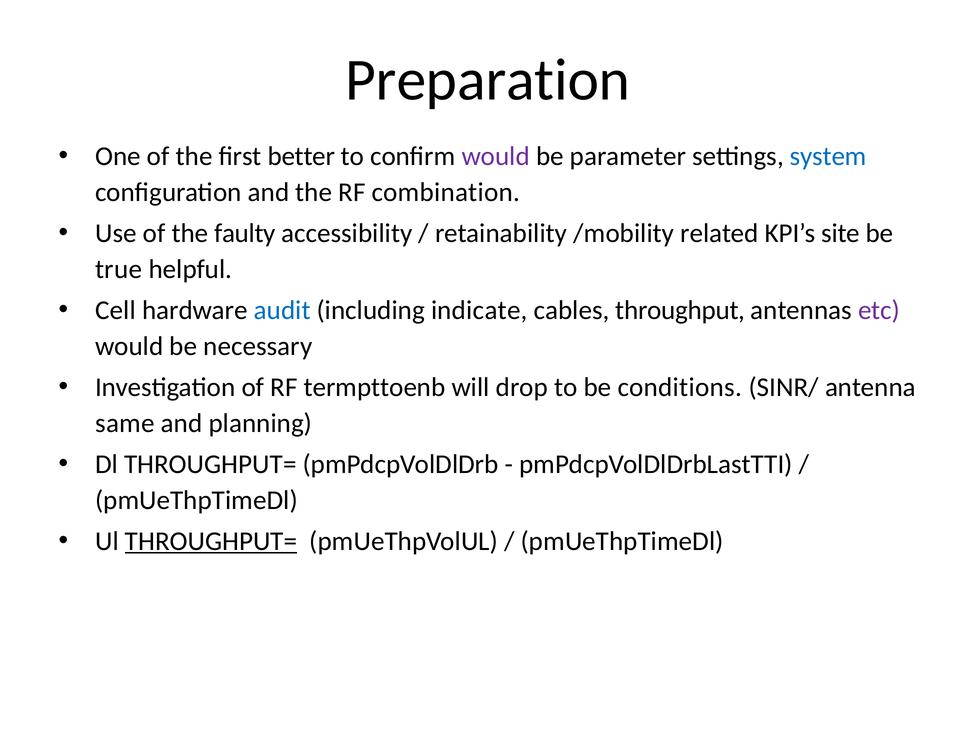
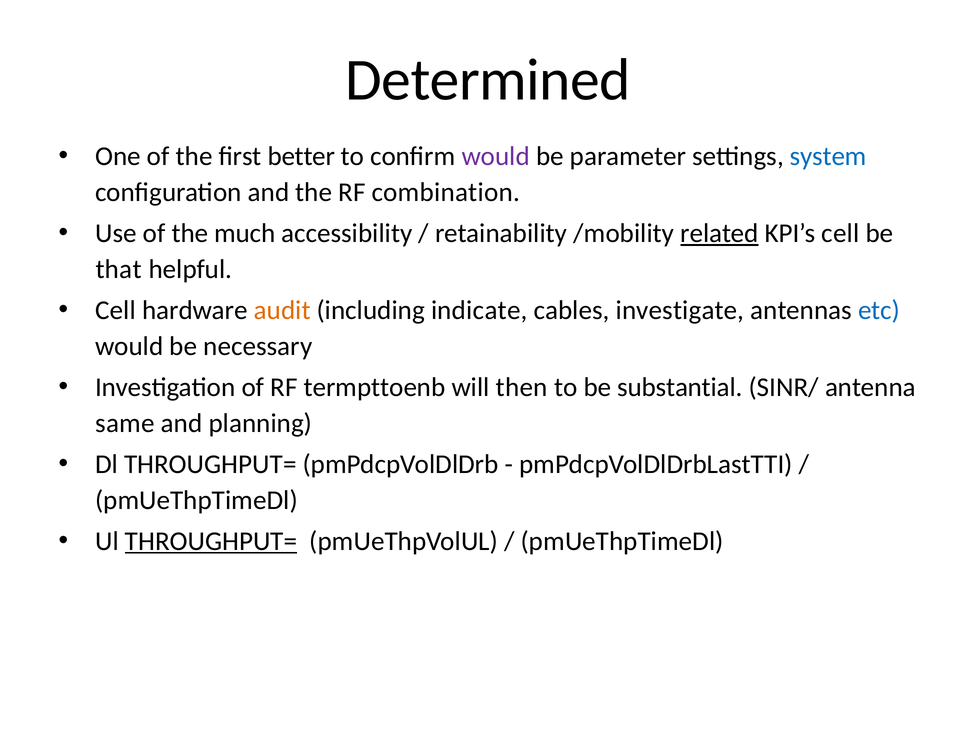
Preparation: Preparation -> Determined
faulty: faulty -> much
related underline: none -> present
KPI’s site: site -> cell
true: true -> that
audit colour: blue -> orange
throughput: throughput -> investigate
etc colour: purple -> blue
drop: drop -> then
conditions: conditions -> substantial
